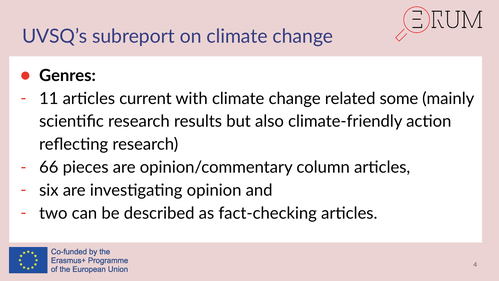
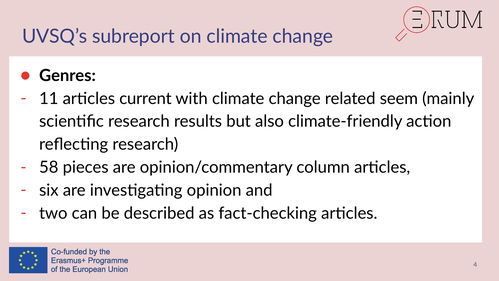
some: some -> seem
66: 66 -> 58
